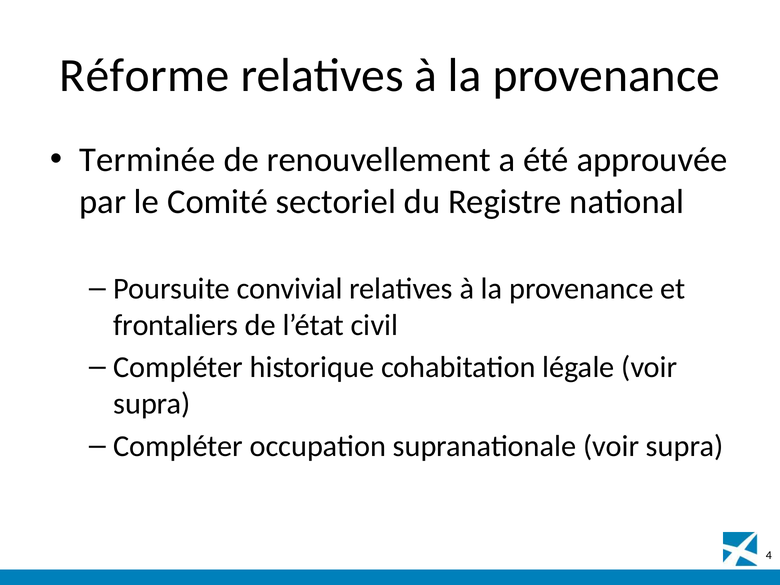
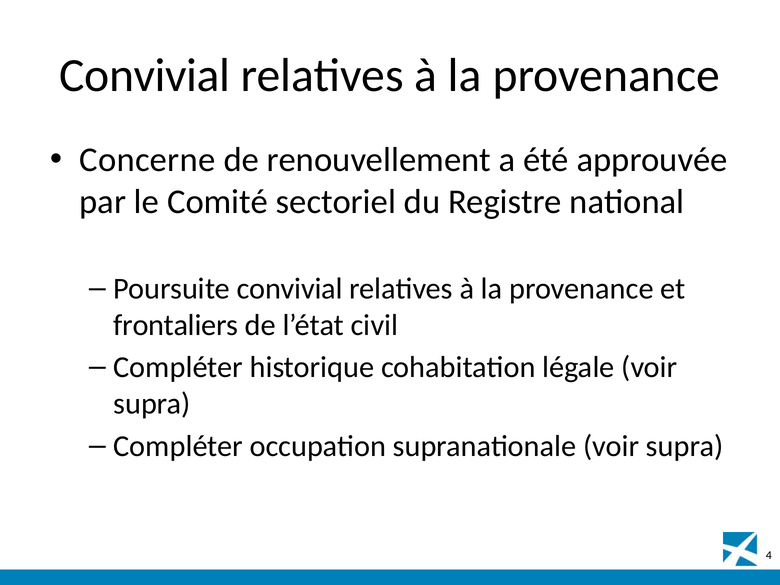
Réforme at (144, 76): Réforme -> Convivial
Terminée: Terminée -> Concerne
